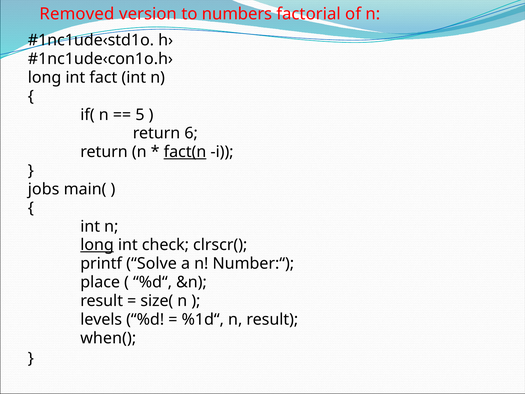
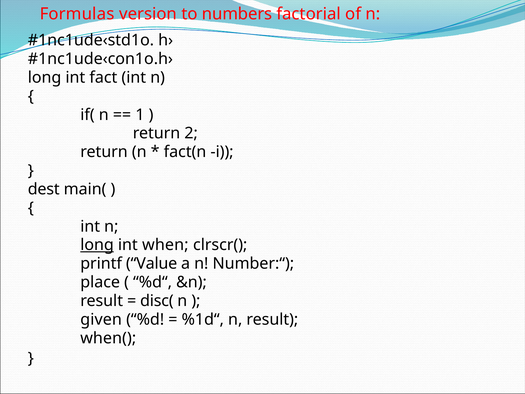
Removed: Removed -> Formulas
5: 5 -> 1
6: 6 -> 2
fact(n underline: present -> none
jobs: jobs -> dest
check: check -> when
Solve: Solve -> Value
size(: size( -> disc(
levels: levels -> given
